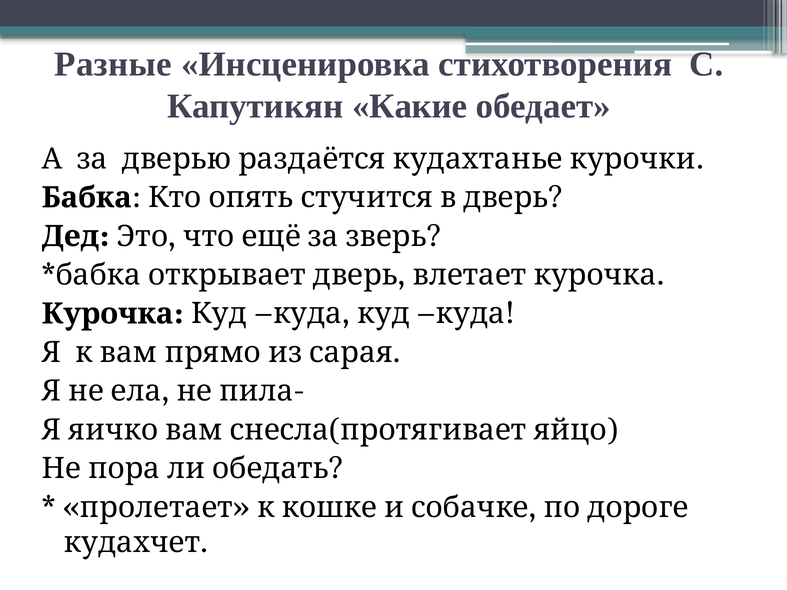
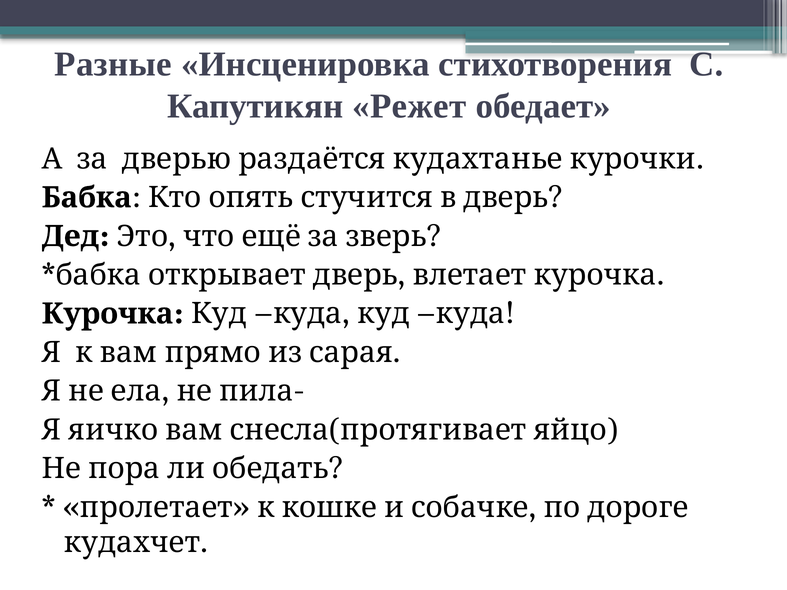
Какие: Какие -> Режет
